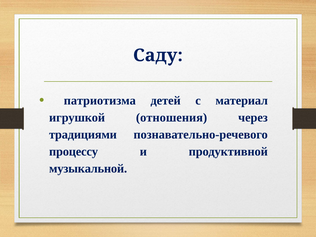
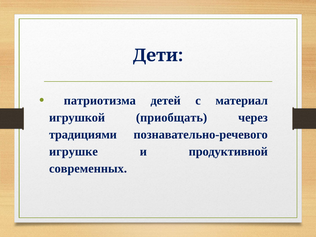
Саду: Саду -> Дети
отношения: отношения -> приобщать
процессу: процессу -> игрушке
музыкальной: музыкальной -> современных
